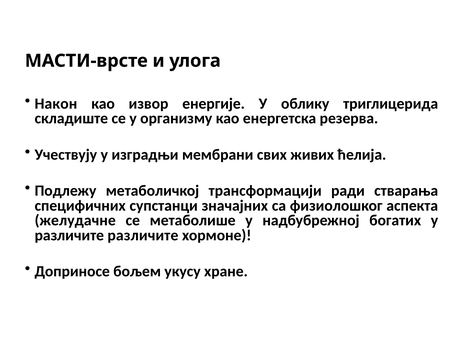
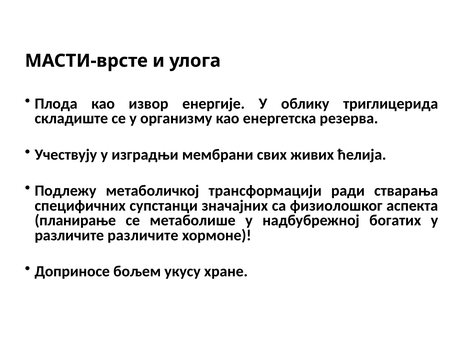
Након: Након -> Плода
желудачне: желудачне -> планирање
